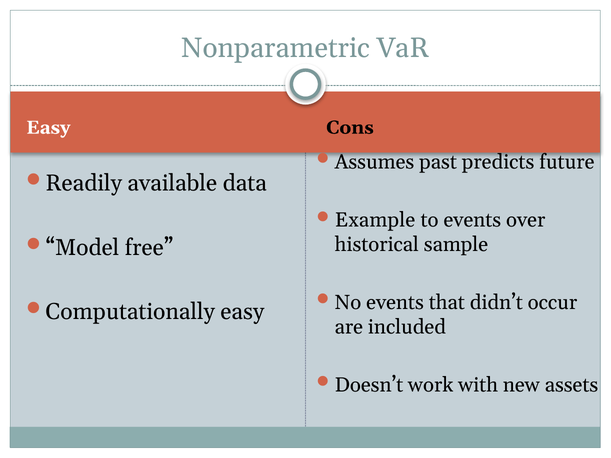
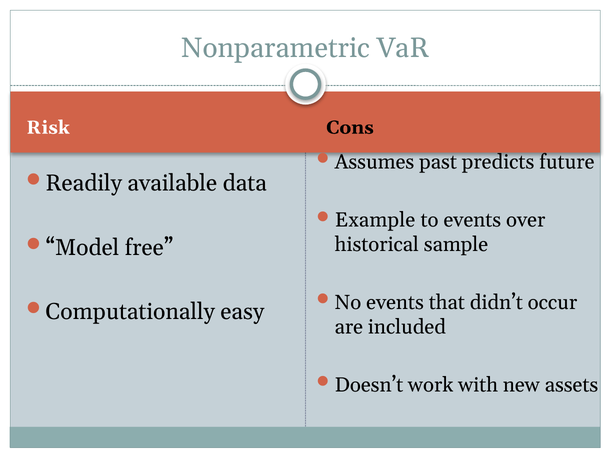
Easy at (48, 128): Easy -> Risk
